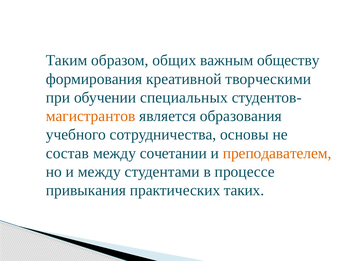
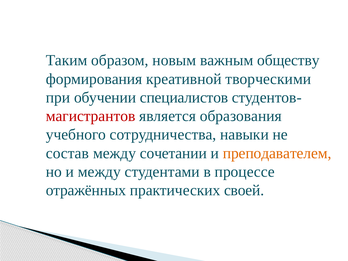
общих: общих -> новым
специальных: специальных -> специалистов
магистрантов colour: orange -> red
основы: основы -> навыки
привыкания: привыкания -> отражённых
таких: таких -> своей
